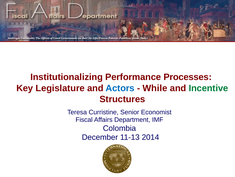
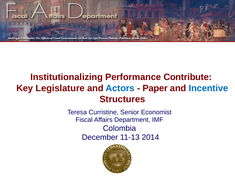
Processes: Processes -> Contribute
While: While -> Paper
Incentive colour: green -> blue
